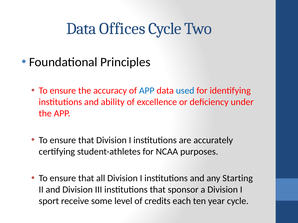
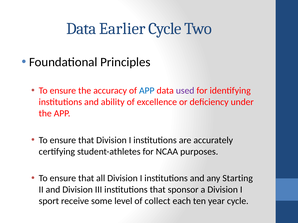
Offices: Offices -> Earlier
used colour: blue -> purple
credits: credits -> collect
